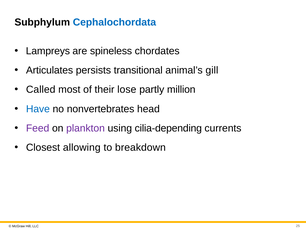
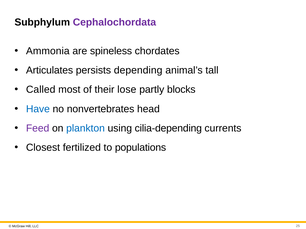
Cephalochordata colour: blue -> purple
Lampreys: Lampreys -> Ammonia
transitional: transitional -> depending
gill: gill -> tall
million: million -> blocks
plankton colour: purple -> blue
allowing: allowing -> fertilized
breakdown: breakdown -> populations
